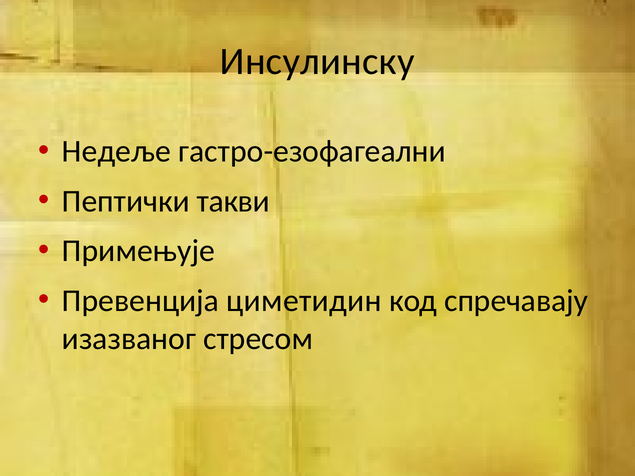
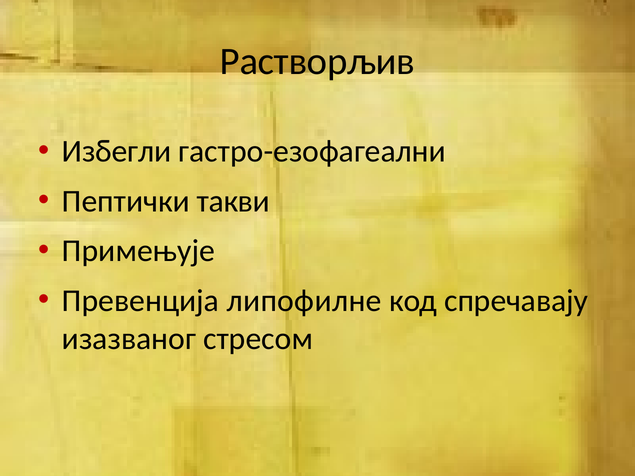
Инсулинску: Инсулинску -> Растворљив
Недеље: Недеље -> Избегли
циметидин: циметидин -> липофилне
